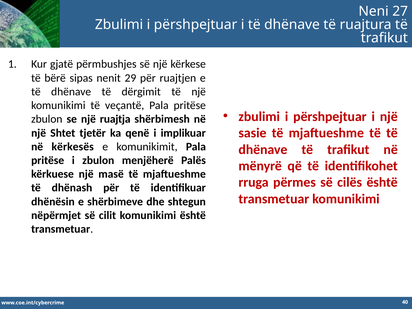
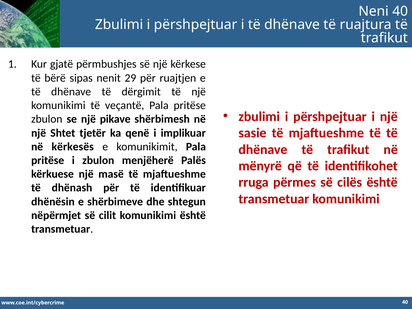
Neni 27: 27 -> 40
ruajtja: ruajtja -> pikave
